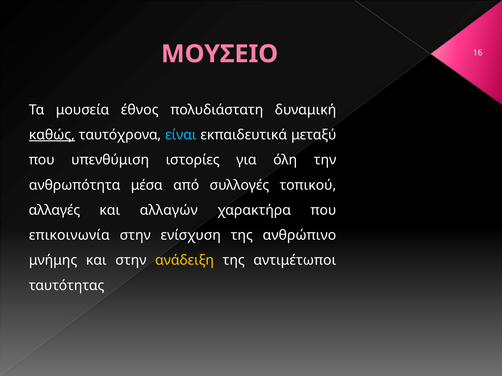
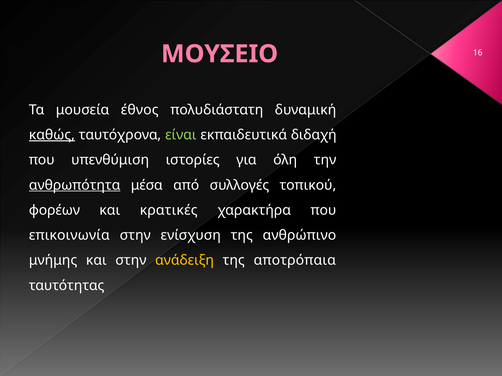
είναι colour: light blue -> light green
μεταξύ: μεταξύ -> διδαχή
ανθρωπότητα underline: none -> present
αλλαγές: αλλαγές -> φορέων
αλλαγών: αλλαγών -> κρατικές
αντιμέτωποι: αντιμέτωποι -> αποτρόπαια
